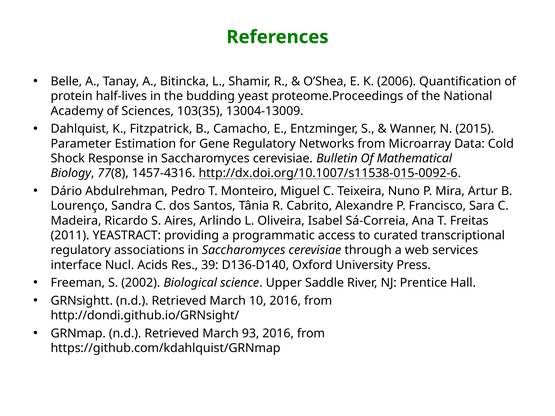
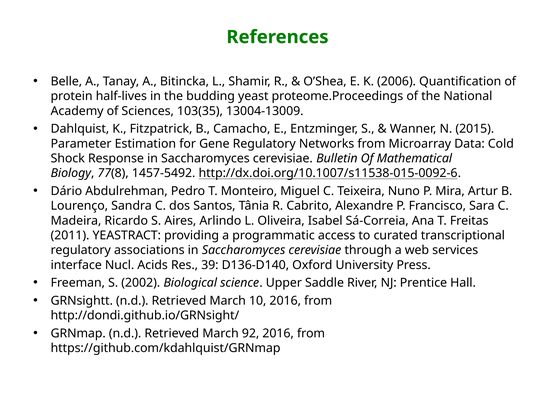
1457-4316: 1457-4316 -> 1457-5492
93: 93 -> 92
